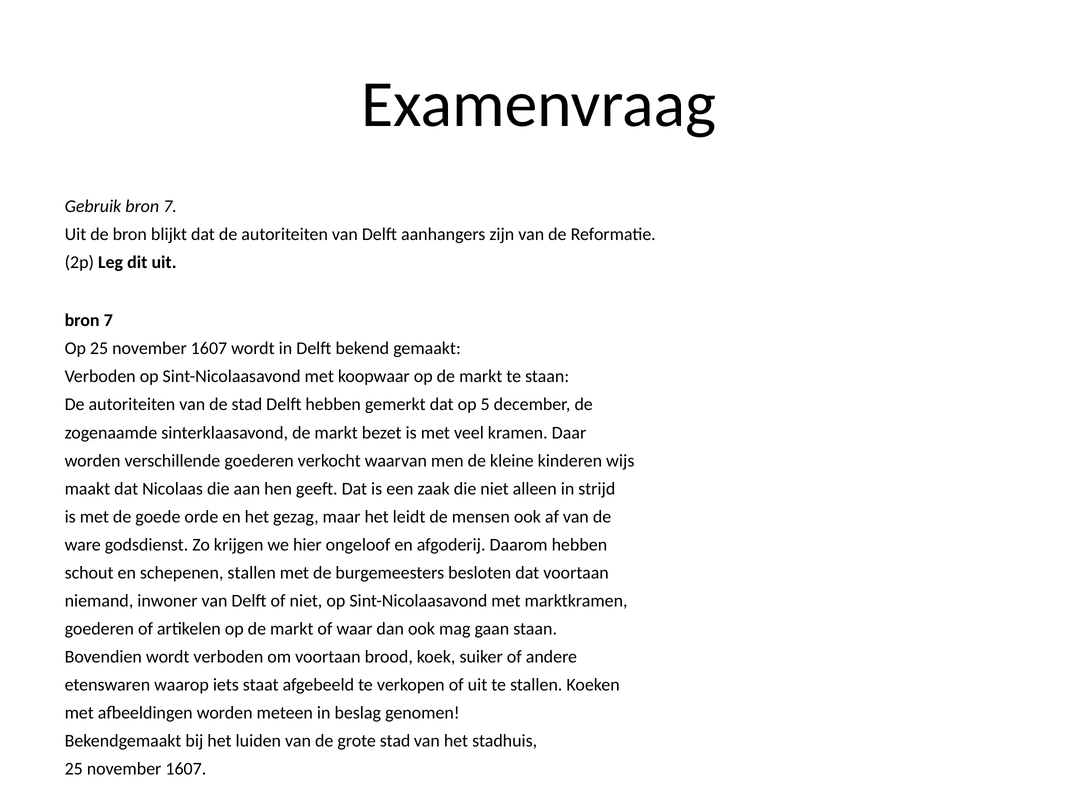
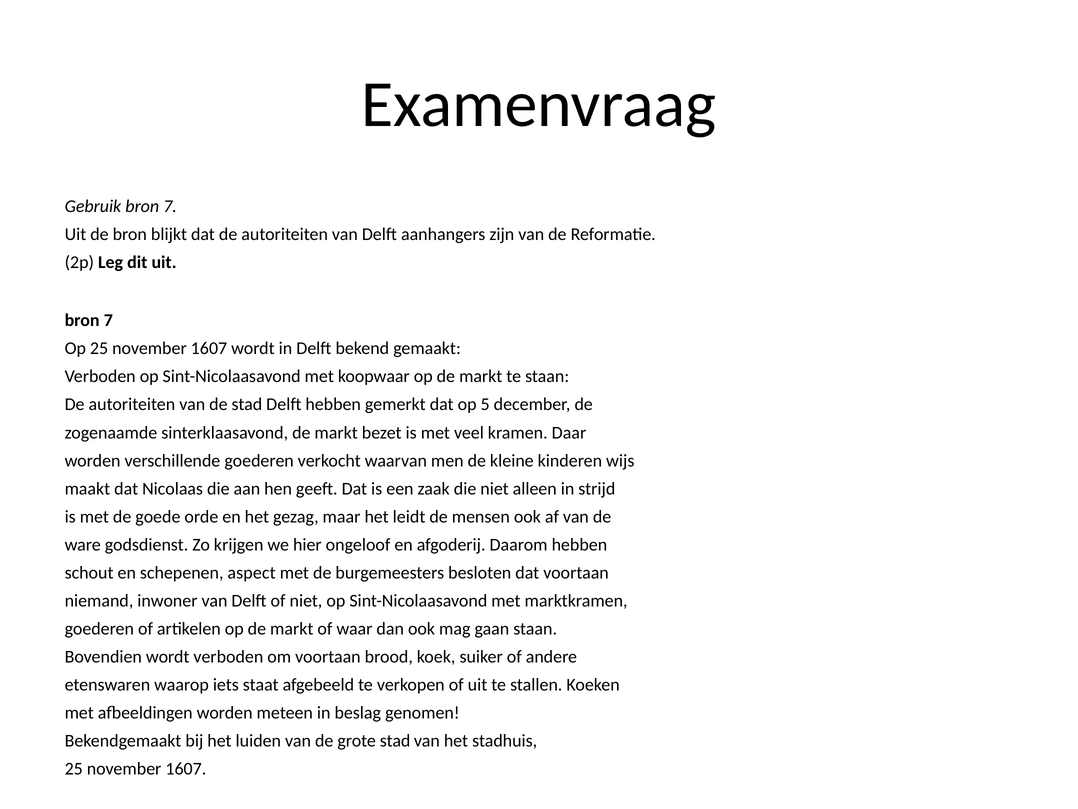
schepenen stallen: stallen -> aspect
